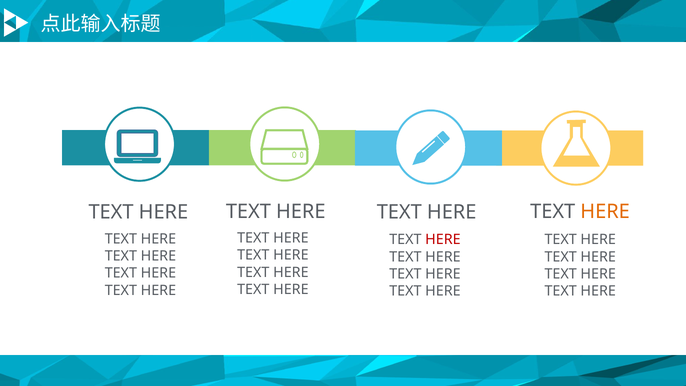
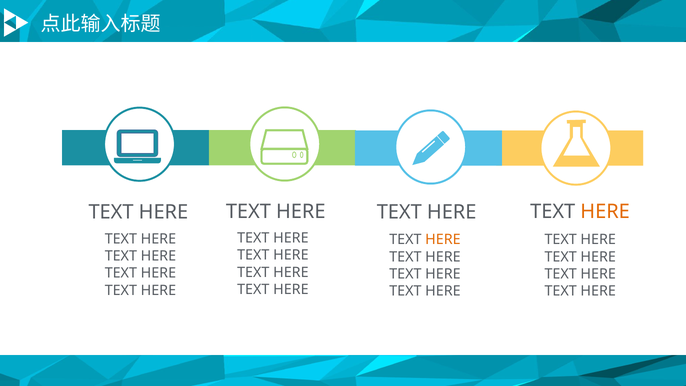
HERE at (443, 240) colour: red -> orange
